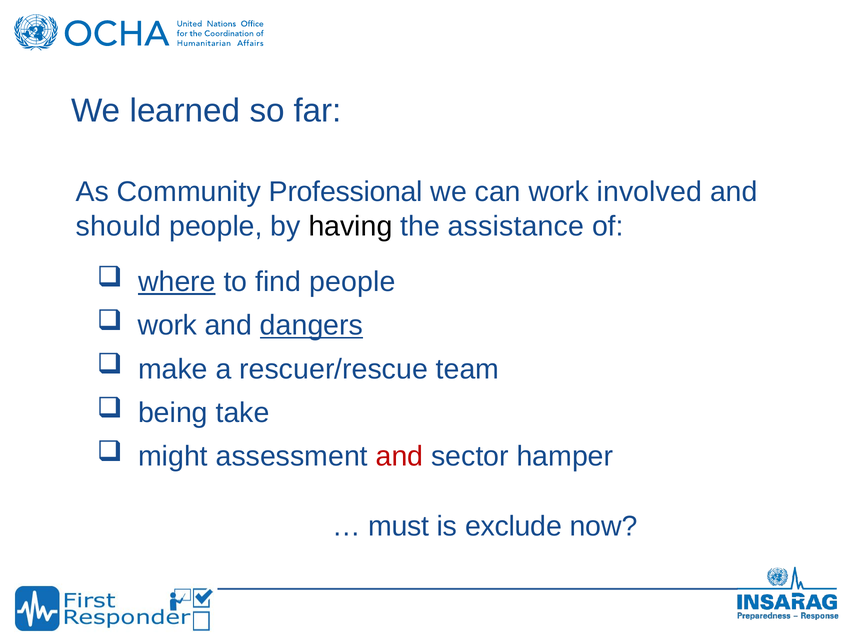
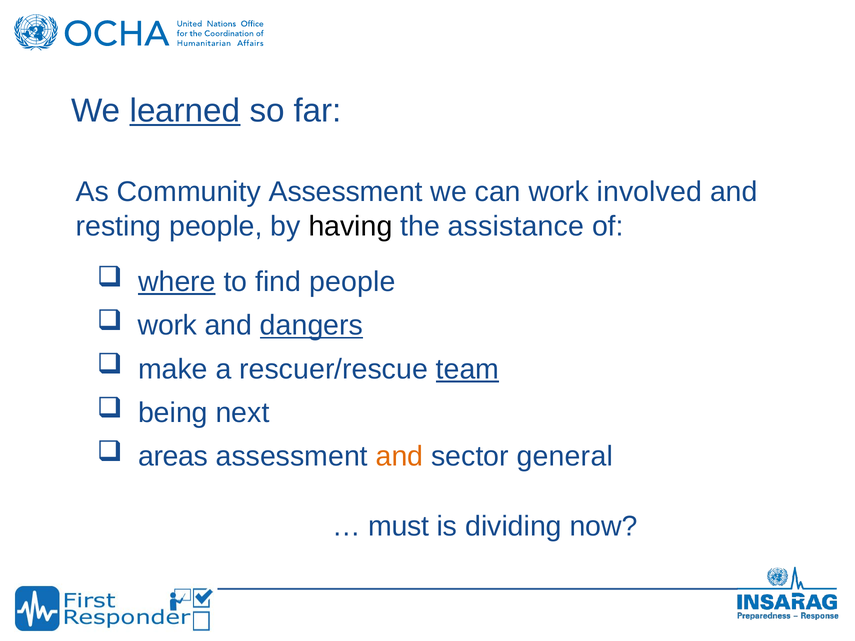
learned underline: none -> present
Community Professional: Professional -> Assessment
should: should -> resting
team underline: none -> present
take: take -> next
might: might -> areas
and at (399, 457) colour: red -> orange
hamper: hamper -> general
exclude: exclude -> dividing
